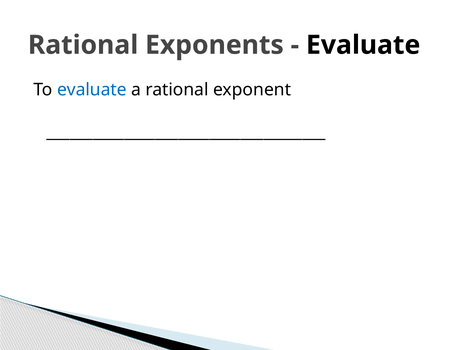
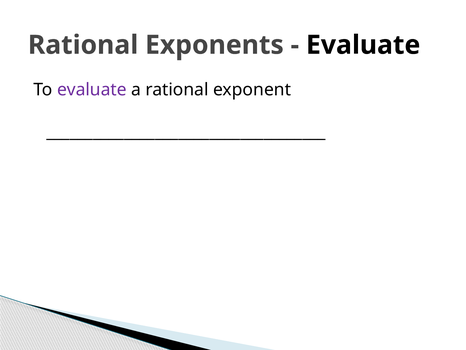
evaluate at (92, 90) colour: blue -> purple
